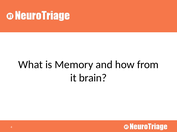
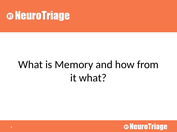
it brain: brain -> what
